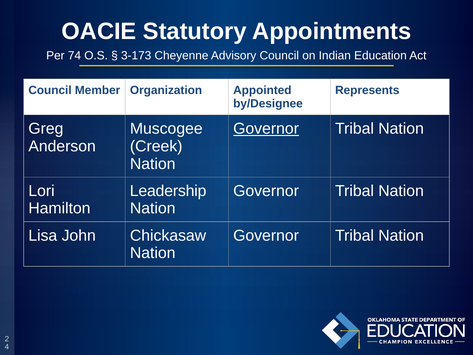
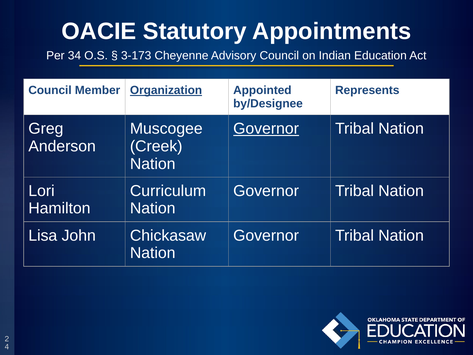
74: 74 -> 34
Organization underline: none -> present
Leadership: Leadership -> Curriculum
